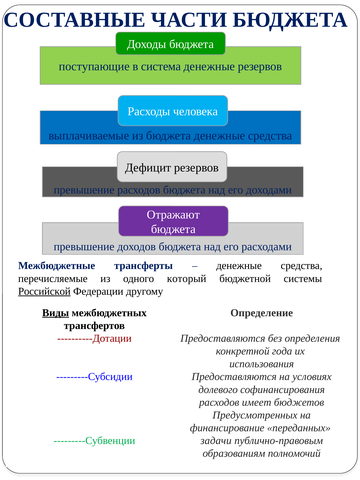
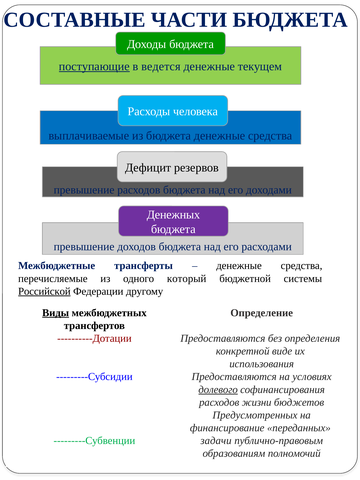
поступающие underline: none -> present
система: система -> ведется
денежные резервов: резервов -> текущем
Отражают: Отражают -> Денежных
года: года -> виде
долевого underline: none -> present
имеет: имеет -> жизни
